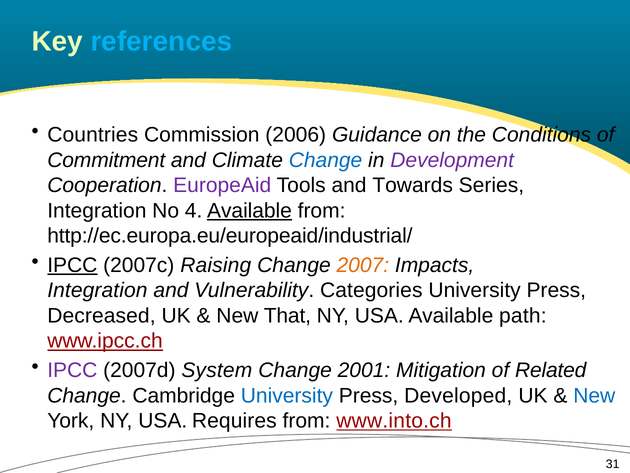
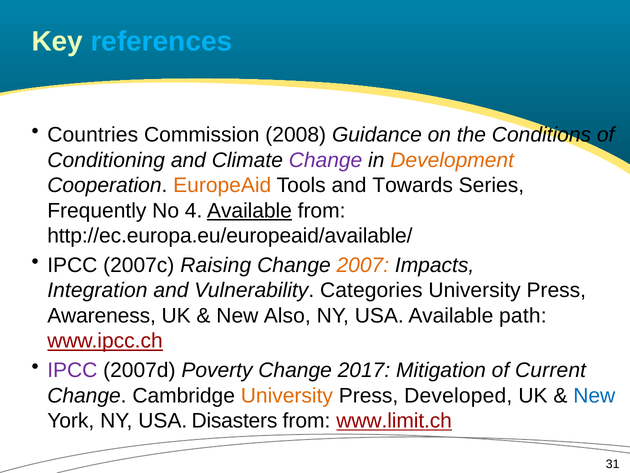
2006: 2006 -> 2008
Commitment: Commitment -> Conditioning
Change at (326, 160) colour: blue -> purple
Development colour: purple -> orange
EuropeAid colour: purple -> orange
Integration at (97, 210): Integration -> Frequently
http://ec.europa.eu/europeaid/industrial/: http://ec.europa.eu/europeaid/industrial/ -> http://ec.europa.eu/europeaid/available/
IPCC at (72, 265) underline: present -> none
Decreased: Decreased -> Awareness
That: That -> Also
System: System -> Poverty
2001: 2001 -> 2017
Related: Related -> Current
University at (287, 395) colour: blue -> orange
Requires: Requires -> Disasters
www.into.ch: www.into.ch -> www.limit.ch
